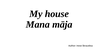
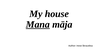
Mana underline: none -> present
